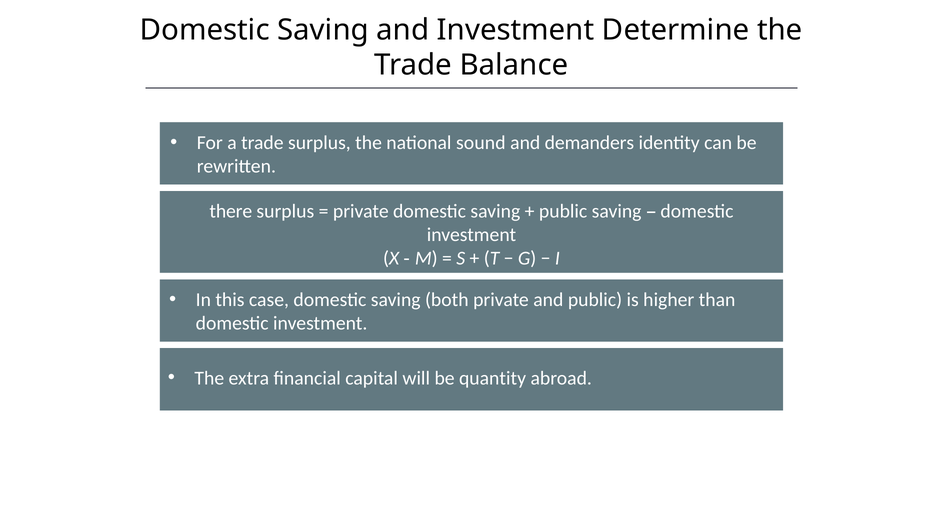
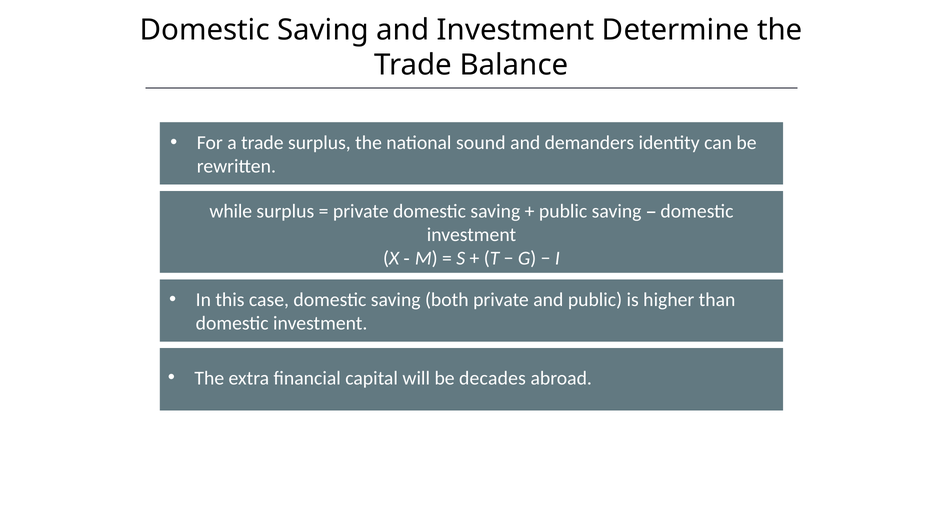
there: there -> while
quantity: quantity -> decades
